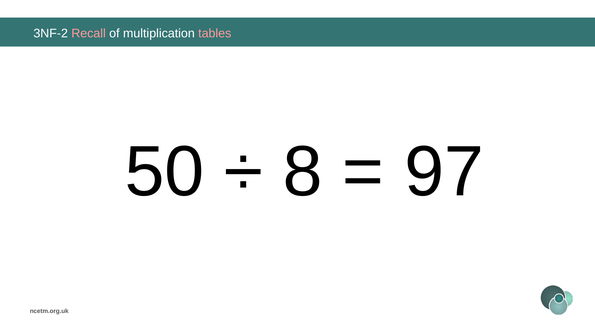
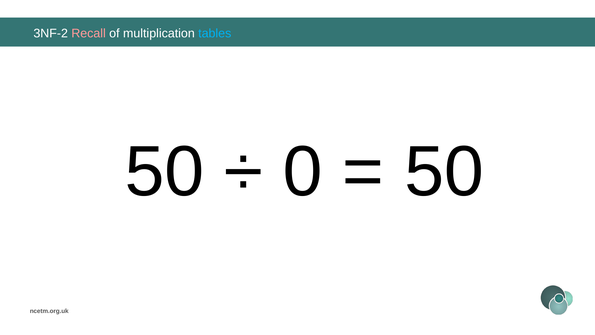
tables colour: pink -> light blue
8: 8 -> 0
97 at (444, 172): 97 -> 50
